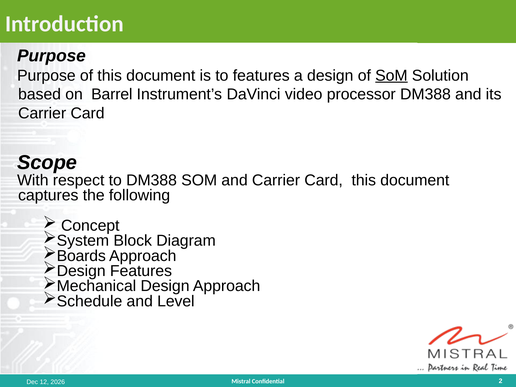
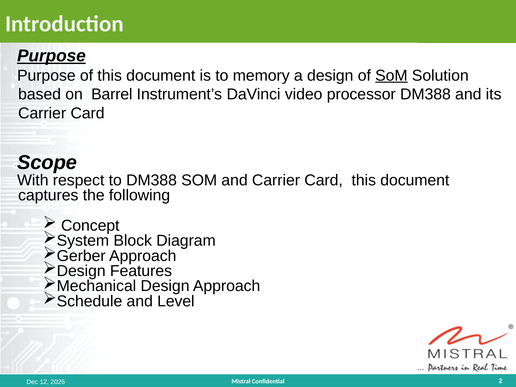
Purpose at (51, 56) underline: none -> present
to features: features -> memory
Boards: Boards -> Gerber
